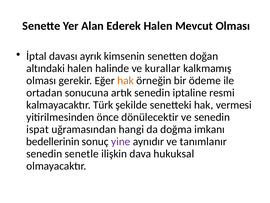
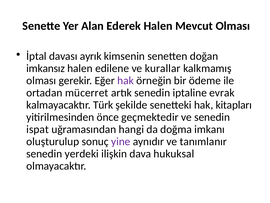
altındaki: altındaki -> imkansız
halinde: halinde -> edilene
hak at (126, 80) colour: orange -> purple
sonucuna: sonucuna -> mücerret
resmi: resmi -> evrak
vermesi: vermesi -> kitapları
dönülecektir: dönülecektir -> geçmektedir
bedellerinin: bedellerinin -> oluşturulup
senetle: senetle -> yerdeki
